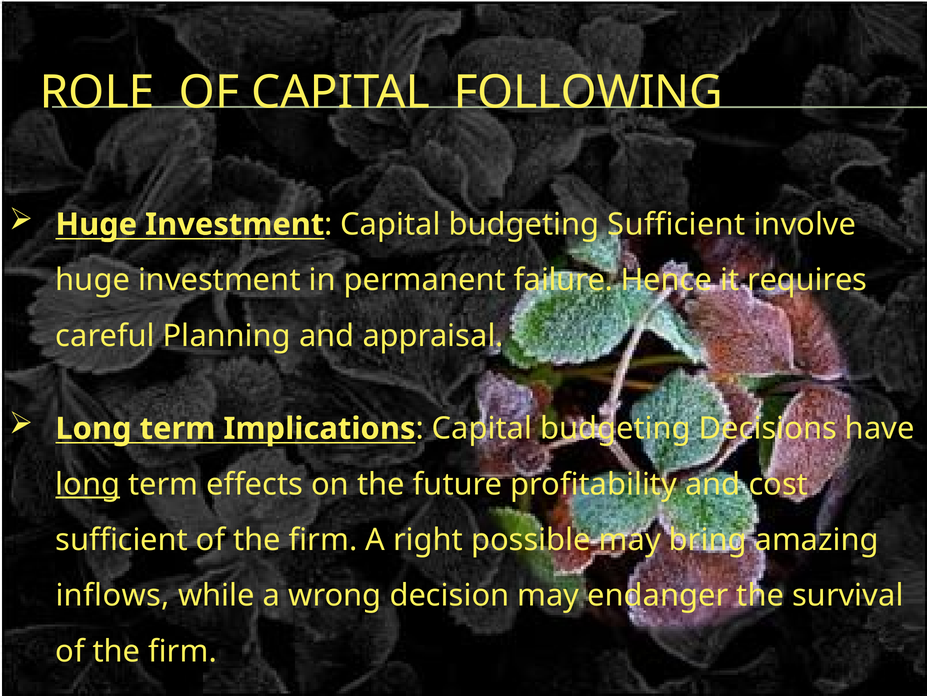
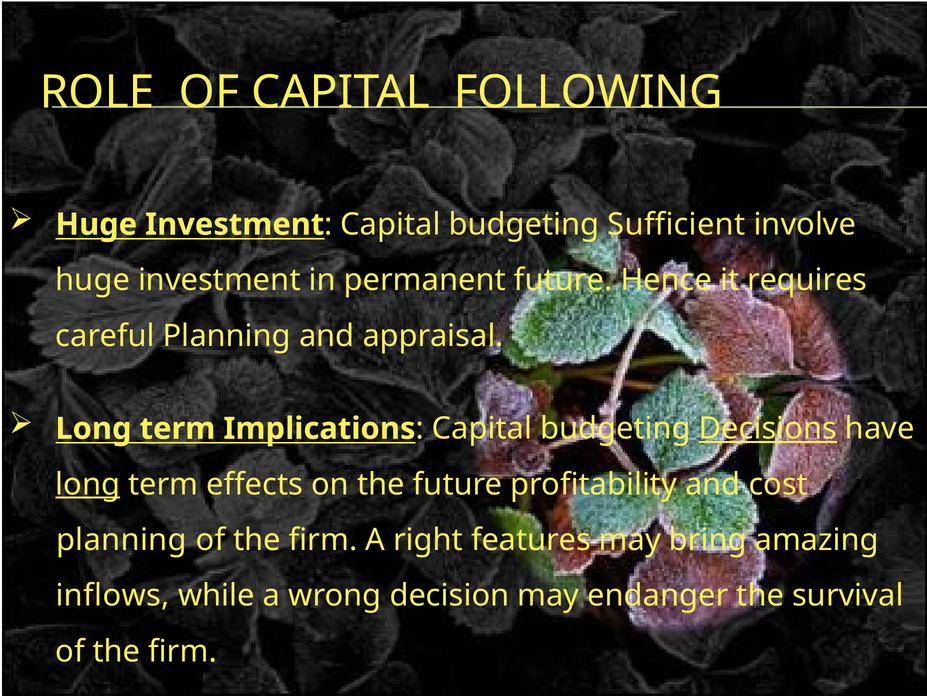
permanent failure: failure -> future
Decisions underline: none -> present
sufficient at (122, 539): sufficient -> planning
possible: possible -> features
